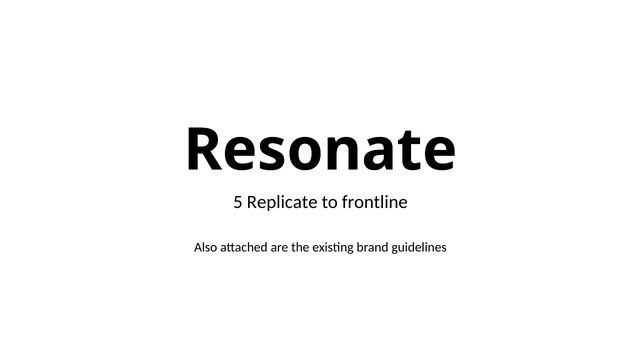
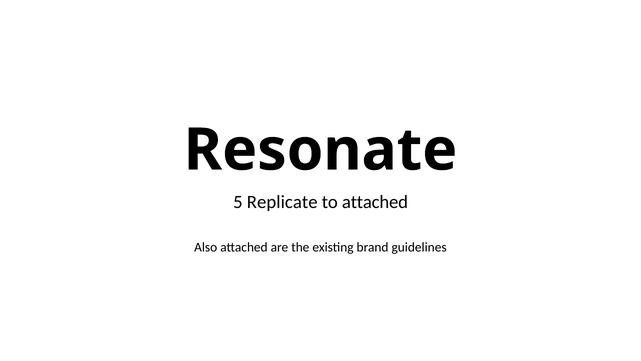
to frontline: frontline -> attached
